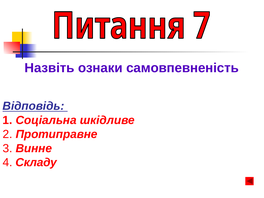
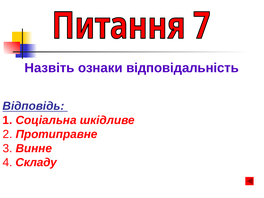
самовпевненість: самовпевненість -> відповідальність
